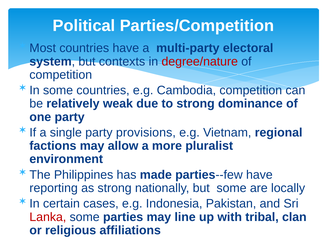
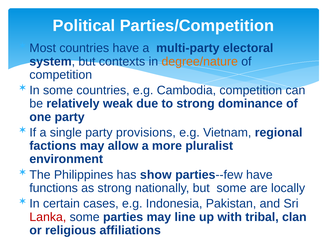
degree/nature colour: red -> orange
made: made -> show
reporting: reporting -> functions
